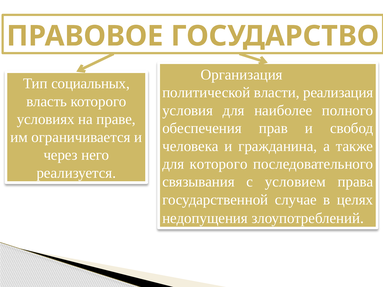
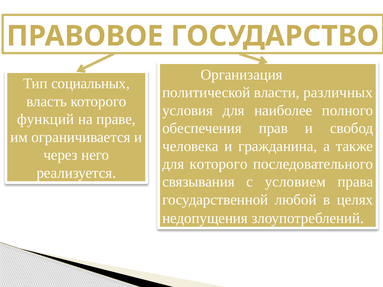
реализация: реализация -> различных
условиях: условиях -> функций
случае: случае -> любой
